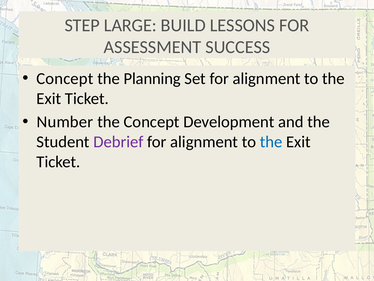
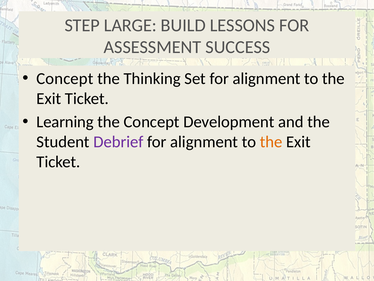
Planning: Planning -> Thinking
Number: Number -> Learning
the at (271, 142) colour: blue -> orange
